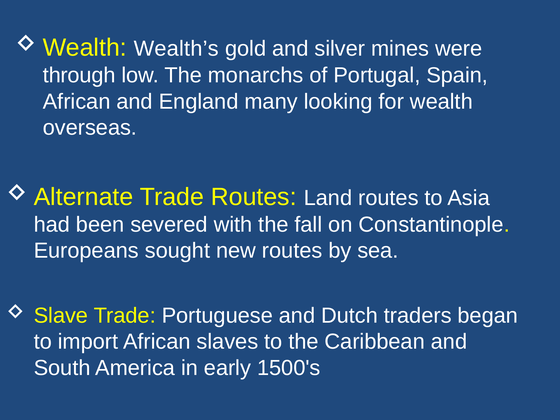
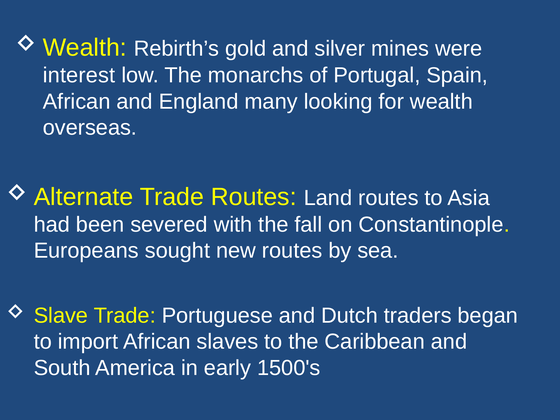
Wealth’s: Wealth’s -> Rebirth’s
through: through -> interest
